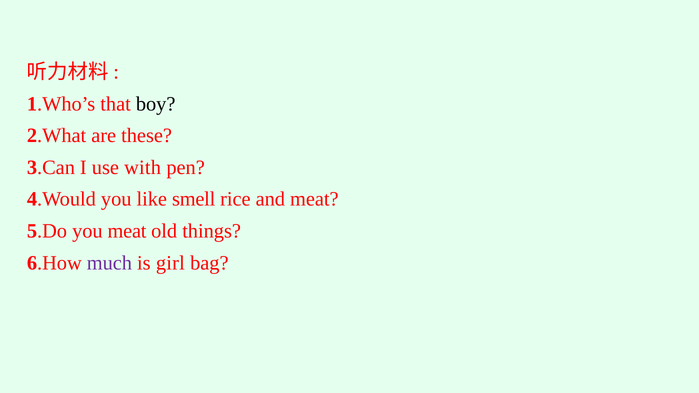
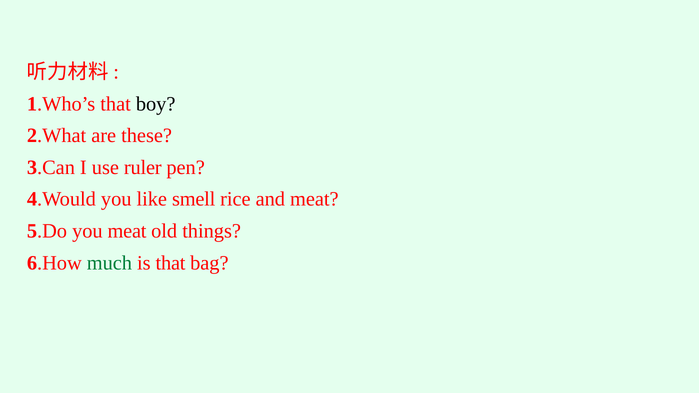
with: with -> ruler
much colour: purple -> green
is girl: girl -> that
